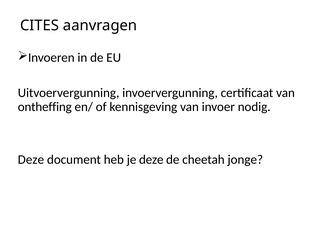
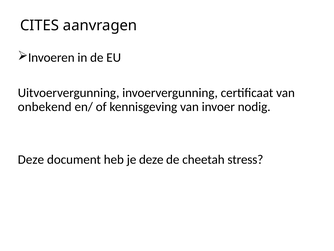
ontheffing: ontheffing -> onbekend
jonge: jonge -> stress
